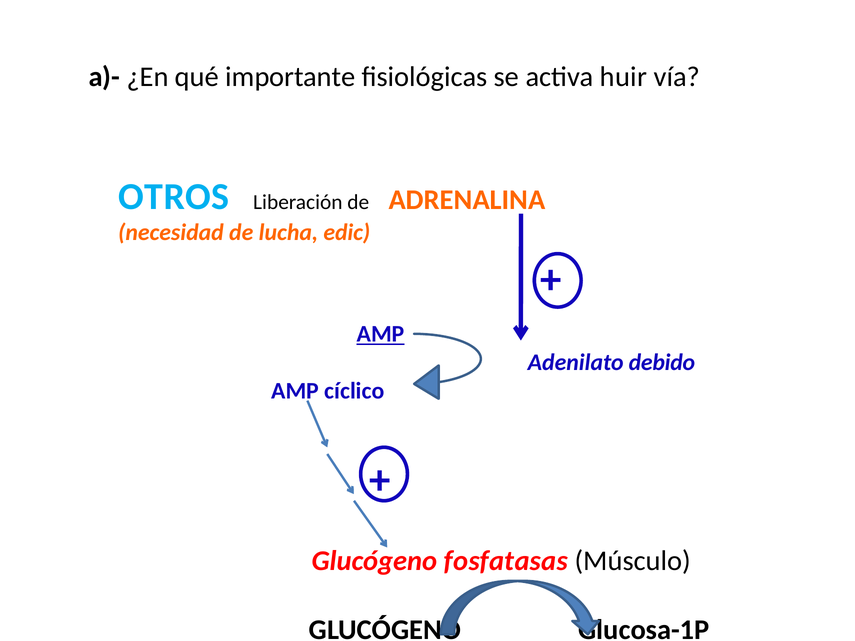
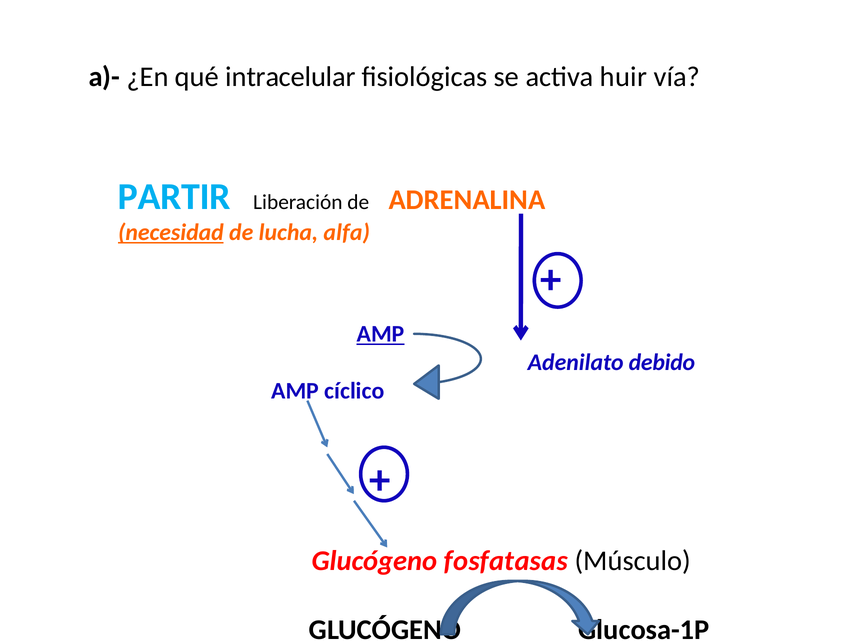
importante: importante -> intracelular
OTROS: OTROS -> PARTIR
necesidad underline: none -> present
edic: edic -> alfa
